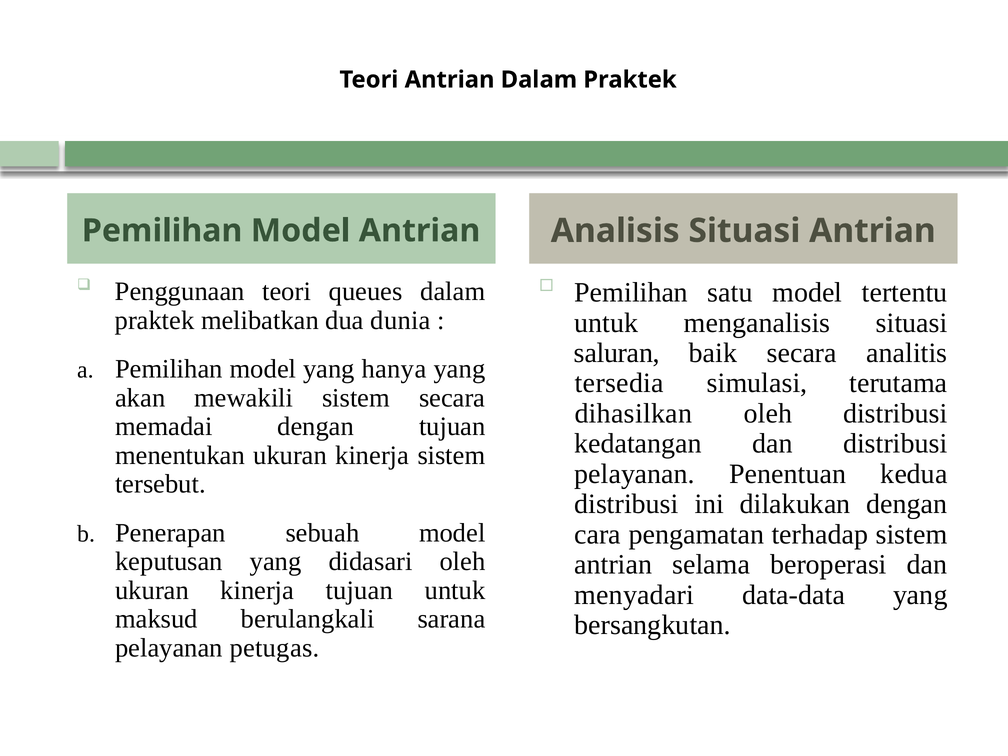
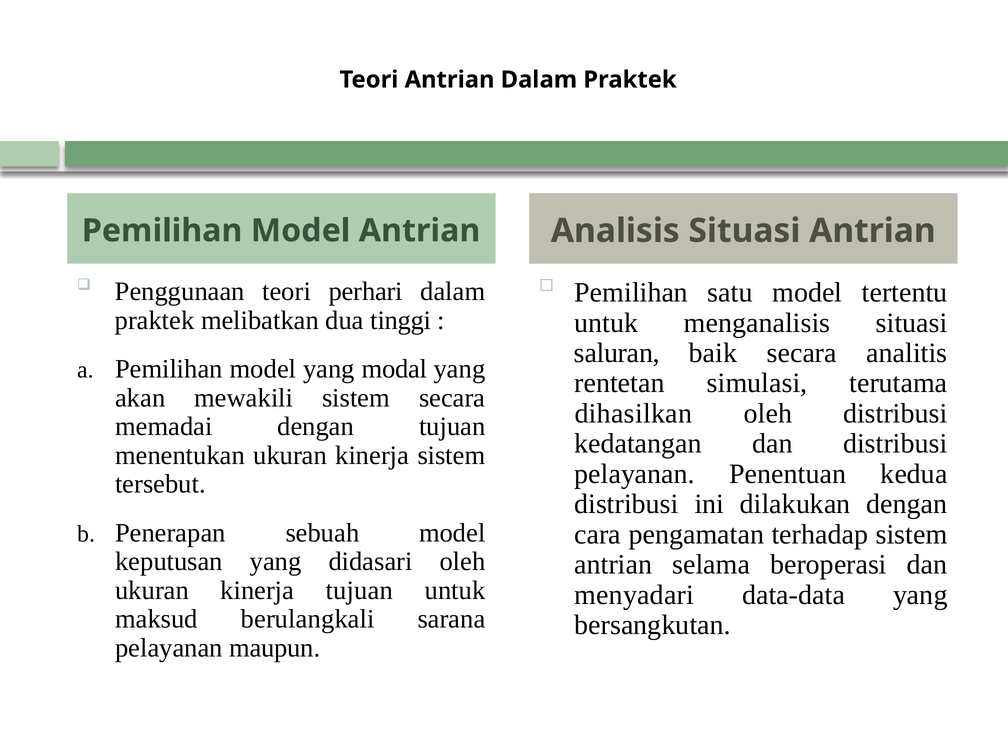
queues: queues -> perhari
dunia: dunia -> tinggi
hanya: hanya -> modal
tersedia: tersedia -> rentetan
petugas: petugas -> maupun
